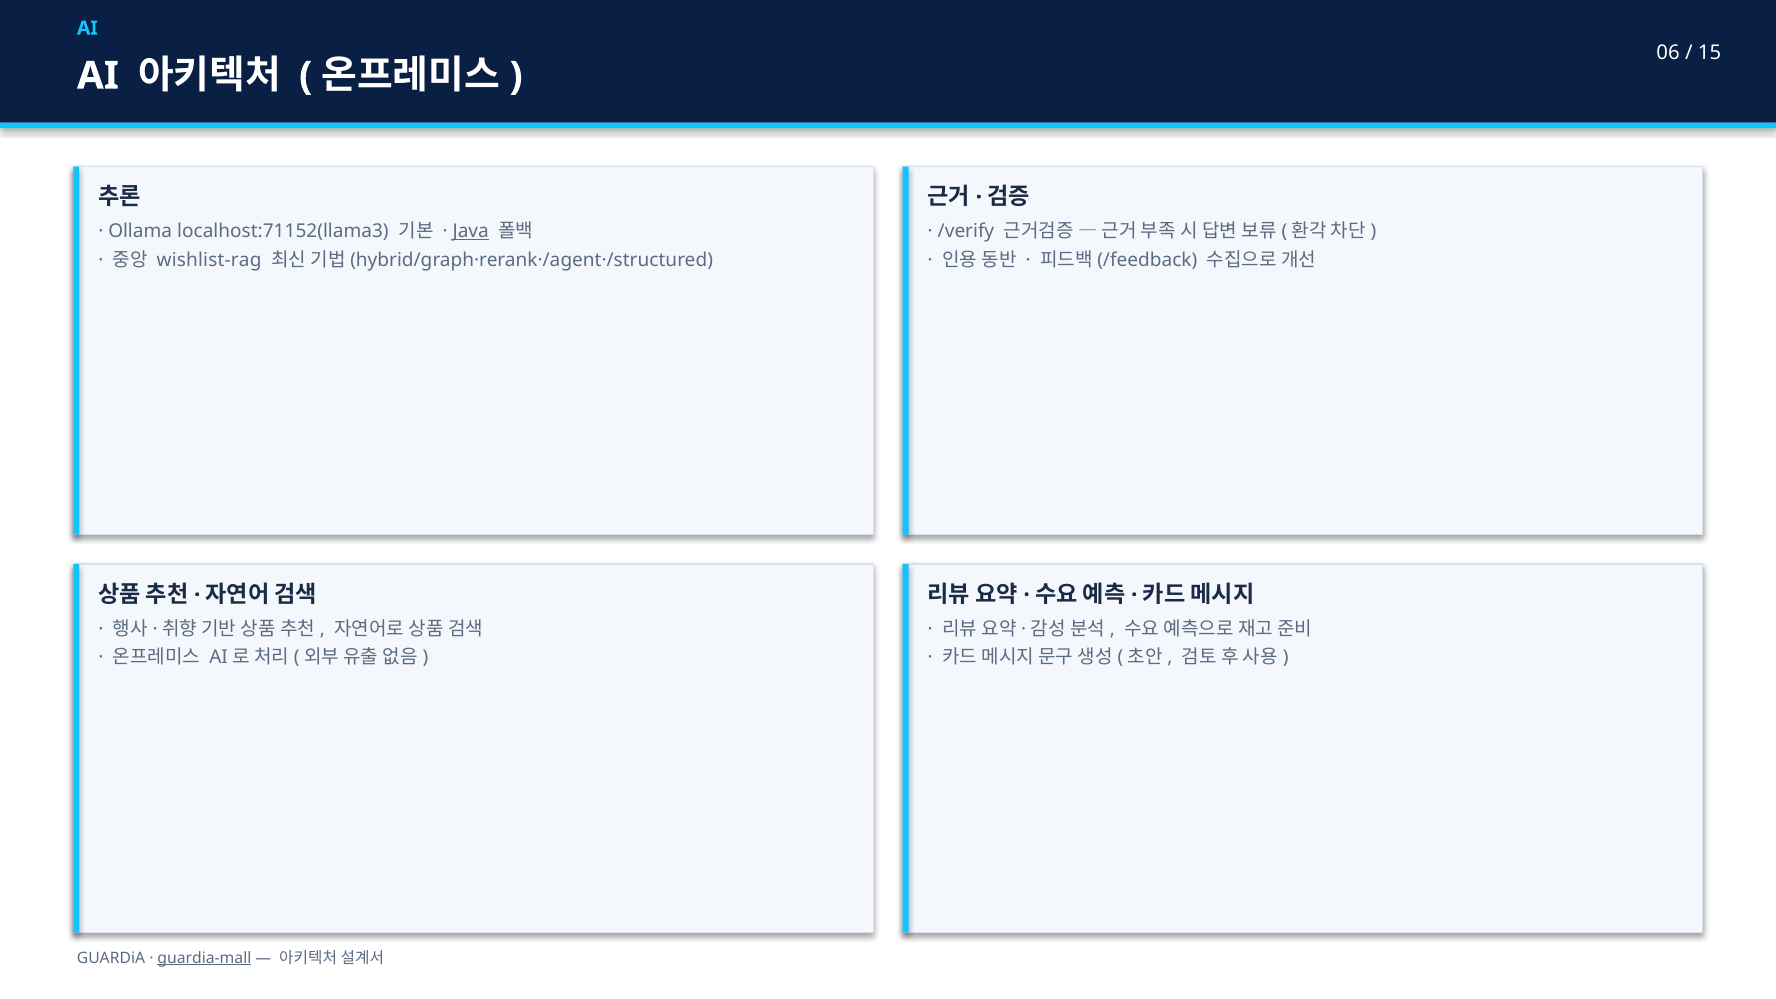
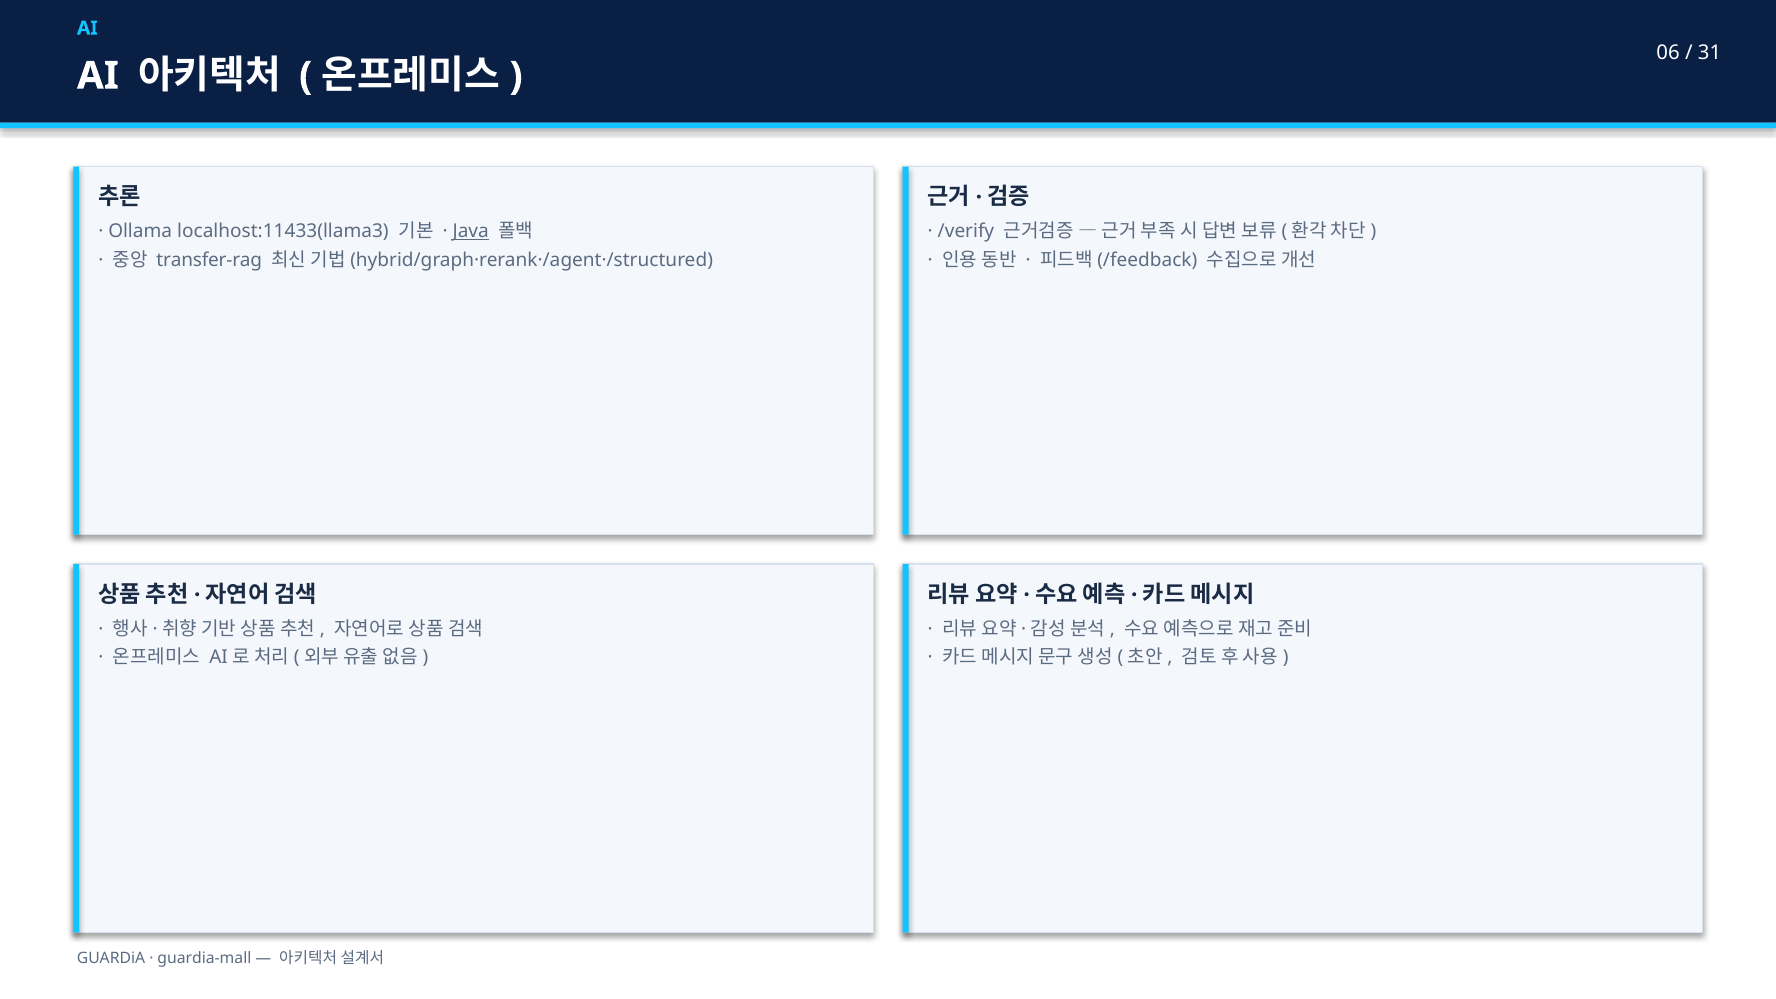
15: 15 -> 31
localhost:71152(llama3: localhost:71152(llama3 -> localhost:11433(llama3
wishlist-rag: wishlist-rag -> transfer-rag
guardia-mall underline: present -> none
